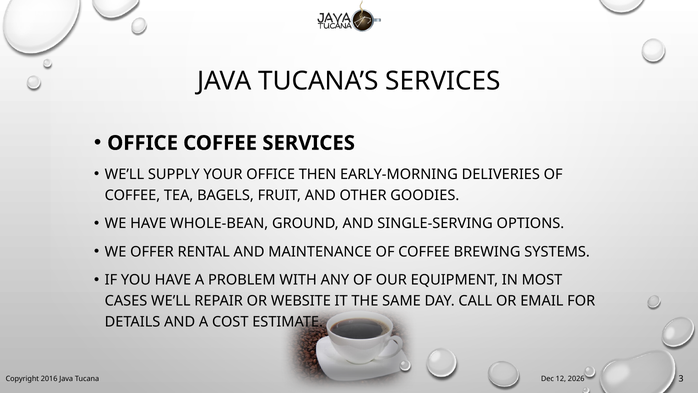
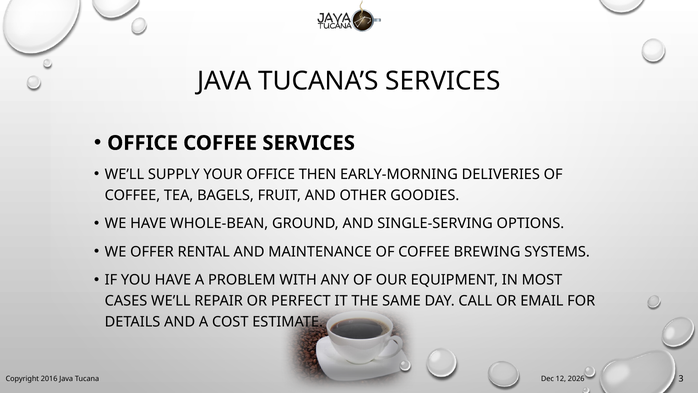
WEBSITE: WEBSITE -> PERFECT
